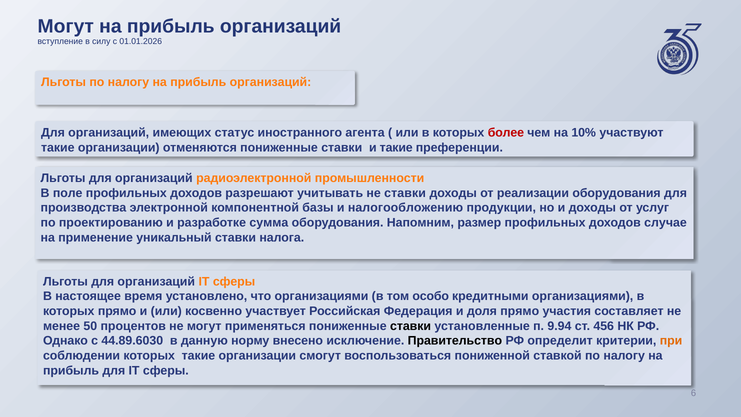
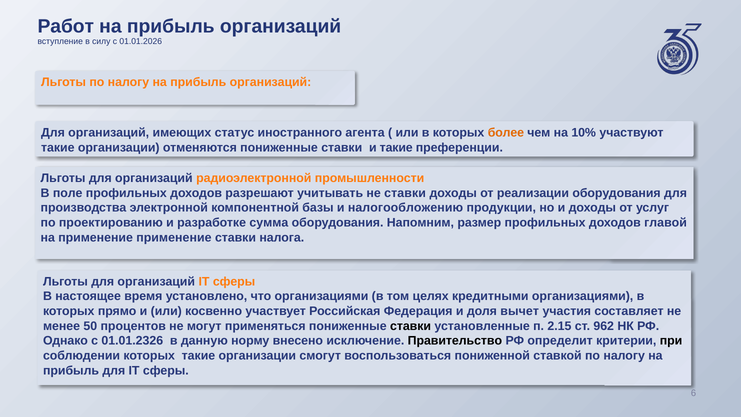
Могут at (66, 27): Могут -> Работ
более colour: red -> orange
случае: случае -> главой
применение уникальный: уникальный -> применение
особо: особо -> целях
доля прямо: прямо -> вычет
9.94: 9.94 -> 2.15
456: 456 -> 962
44.89.6030: 44.89.6030 -> 01.01.2326
при colour: orange -> black
